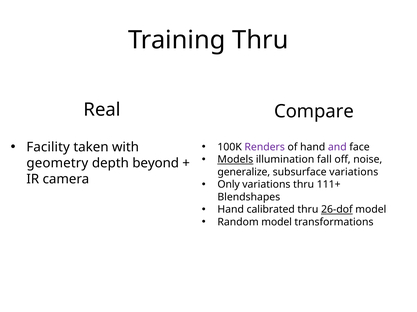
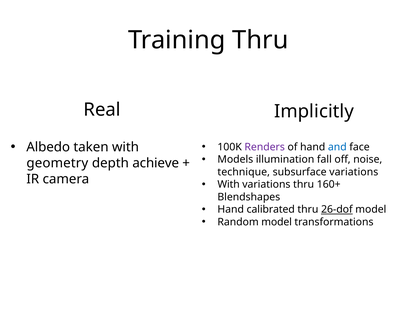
Compare: Compare -> Implicitly
Facility: Facility -> Albedo
and colour: purple -> blue
Models underline: present -> none
beyond: beyond -> achieve
generalize: generalize -> technique
Only at (229, 185): Only -> With
111+: 111+ -> 160+
